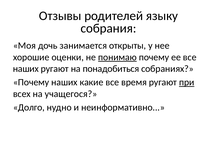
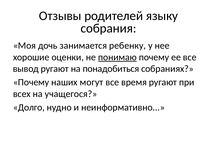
открыты: открыты -> ребенку
наших at (26, 69): наших -> вывод
какие: какие -> могут
при underline: present -> none
